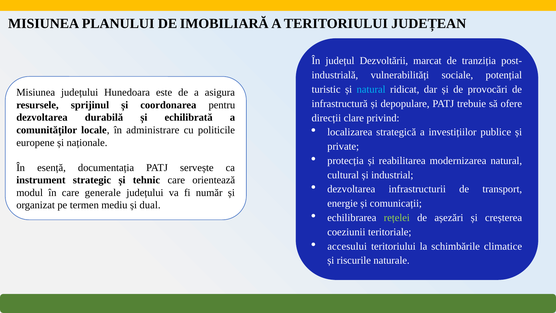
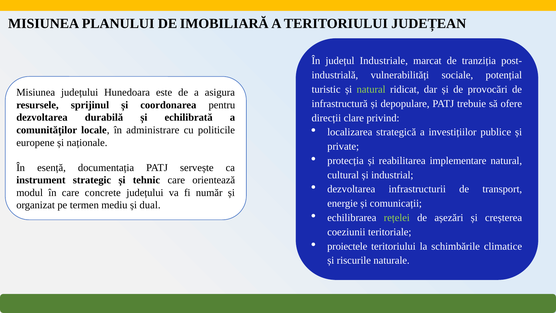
Dezvoltării: Dezvoltării -> Industriale
natural at (371, 89) colour: light blue -> light green
modernizarea: modernizarea -> implementare
generale: generale -> concrete
accesului: accesului -> proiectele
